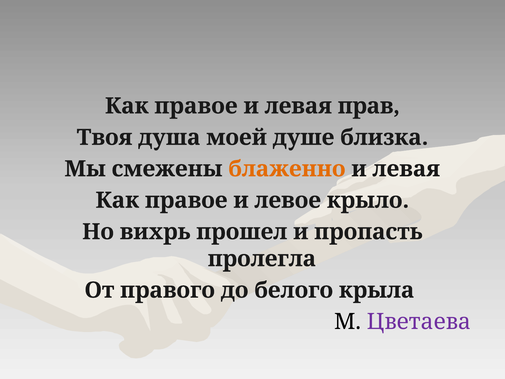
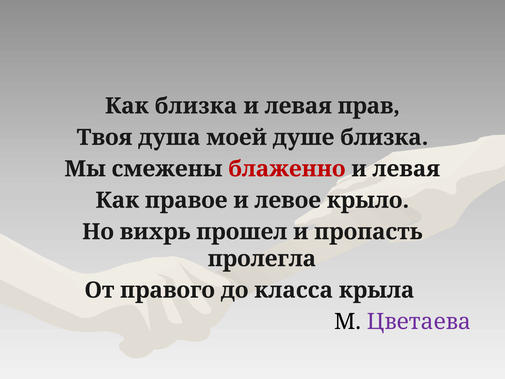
правое at (196, 106): правое -> близка
блаженно colour: orange -> red
белого: белого -> класса
